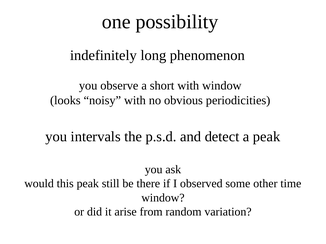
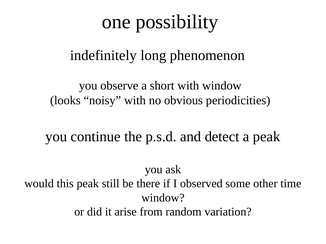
intervals: intervals -> continue
